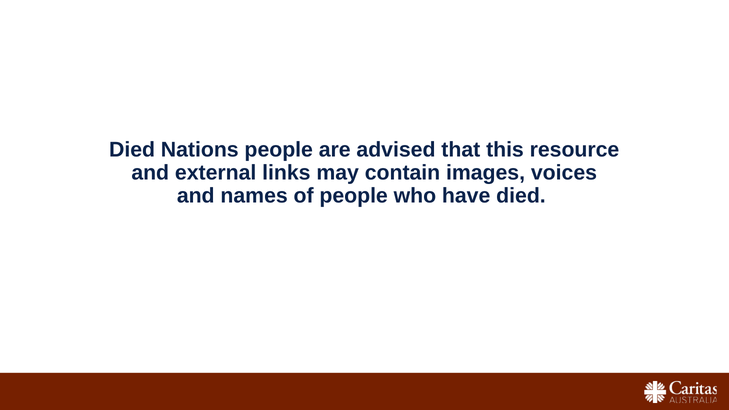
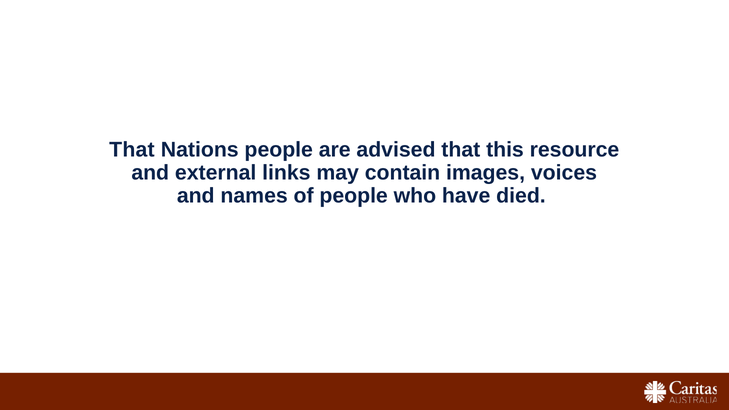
Died at (132, 150): Died -> That
